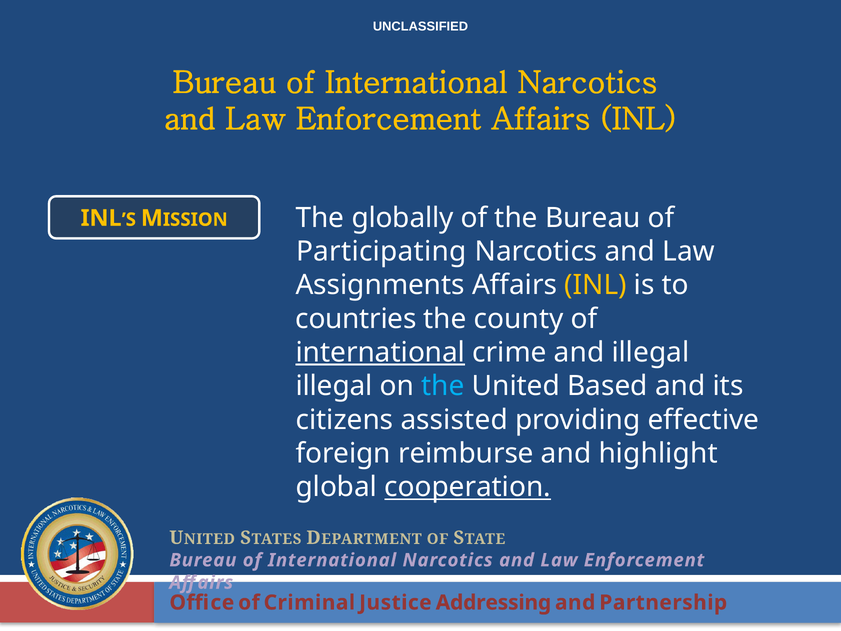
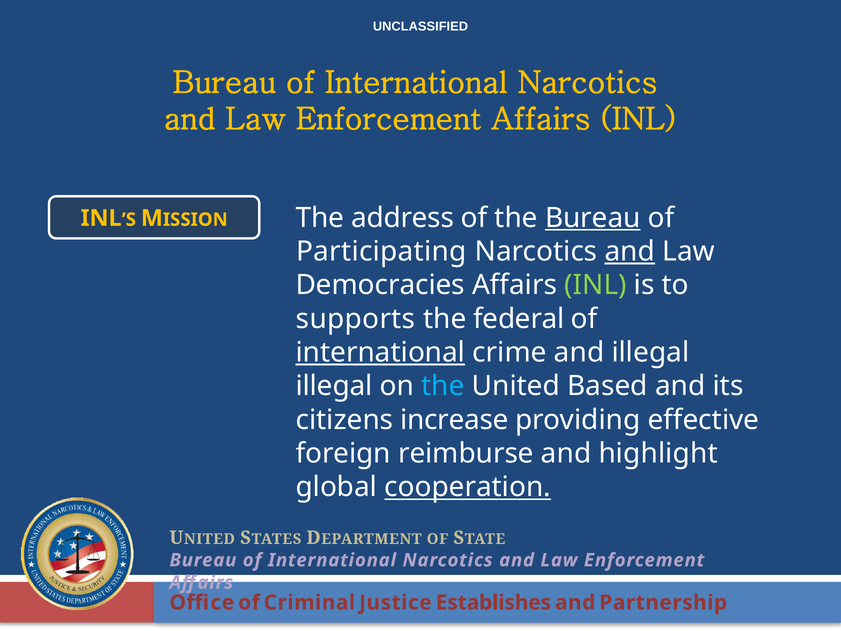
globally: globally -> address
Bureau at (593, 218) underline: none -> present
and at (630, 251) underline: none -> present
Assignments: Assignments -> Democracies
INL at (596, 285) colour: yellow -> light green
countries: countries -> supports
county: county -> federal
assisted: assisted -> increase
Addressing: Addressing -> Establishes
